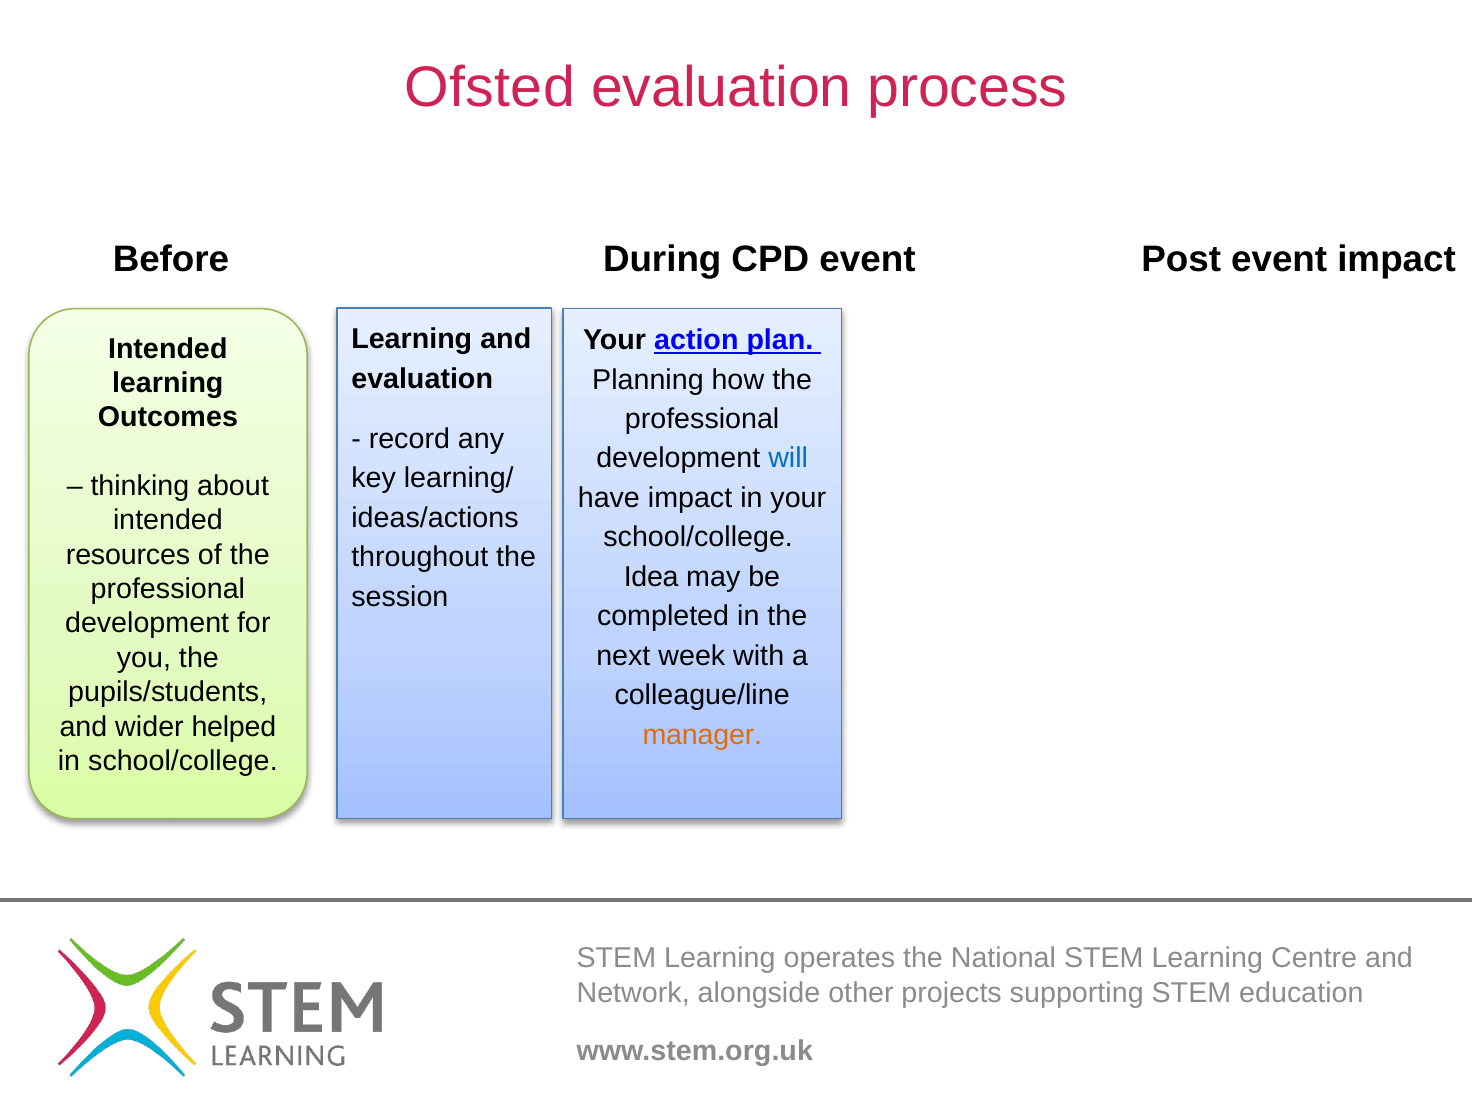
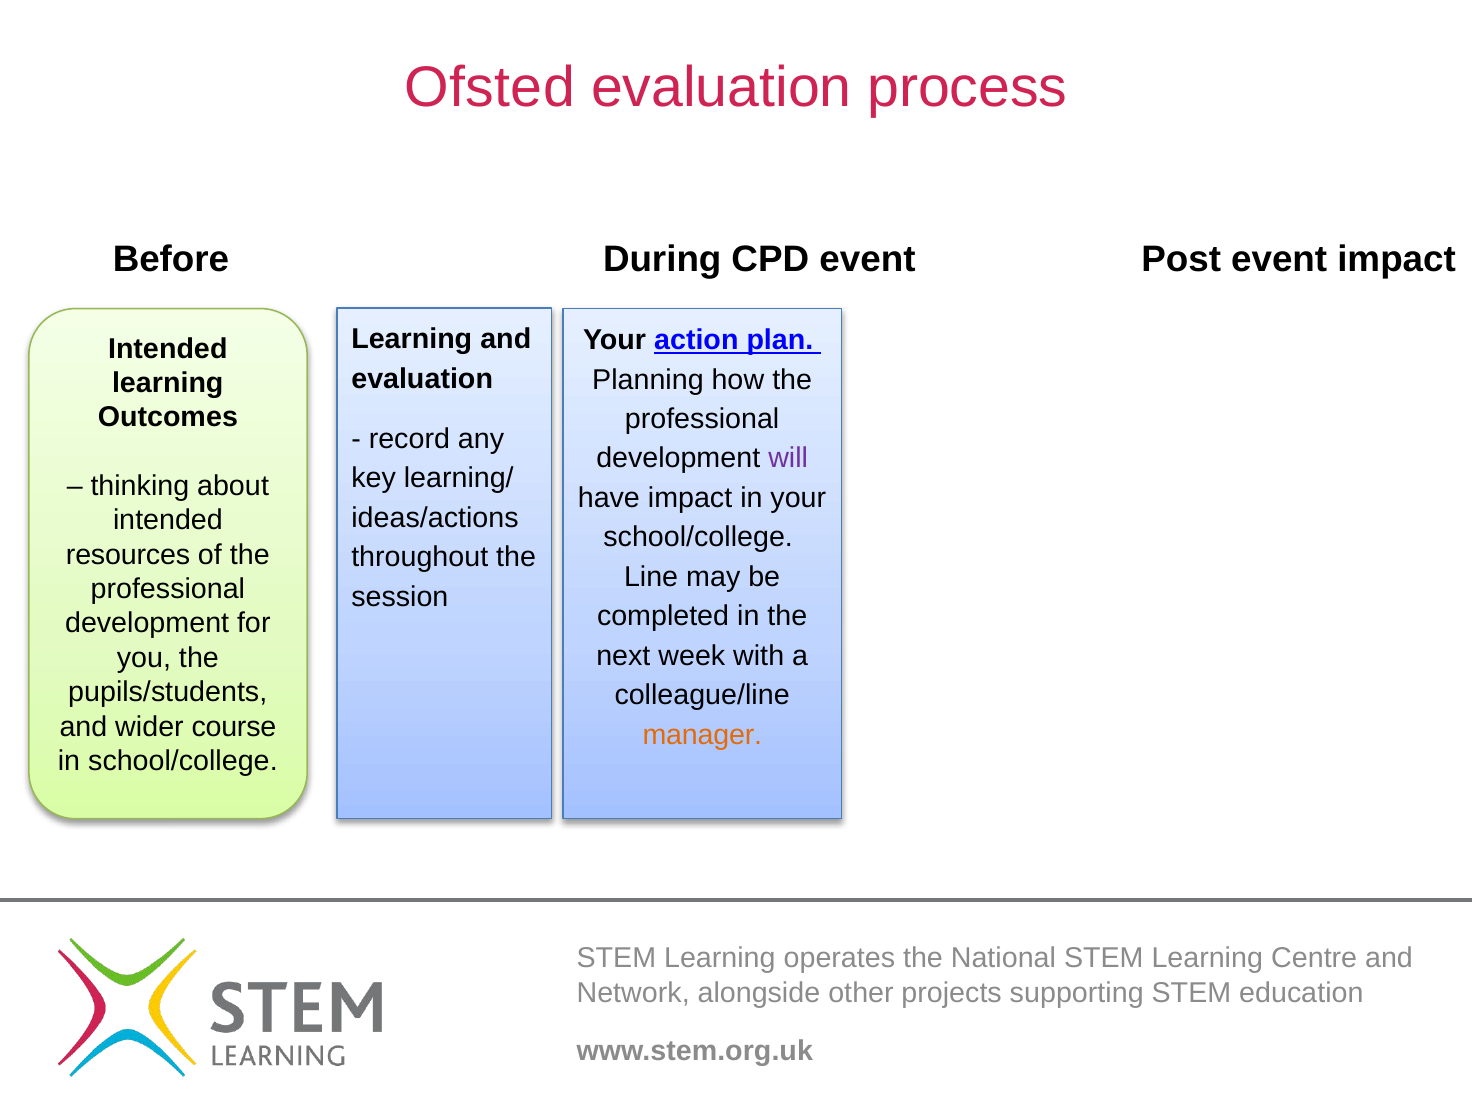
will colour: blue -> purple
Idea: Idea -> Line
helped: helped -> course
